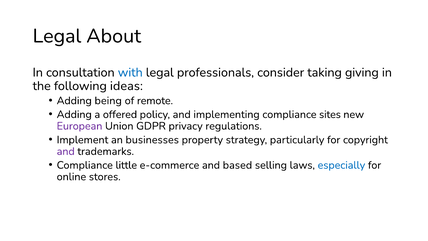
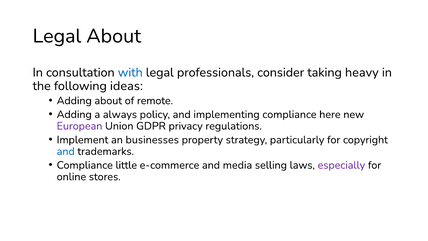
giving: giving -> heavy
Adding being: being -> about
offered: offered -> always
sites: sites -> here
and at (66, 151) colour: purple -> blue
based: based -> media
especially colour: blue -> purple
